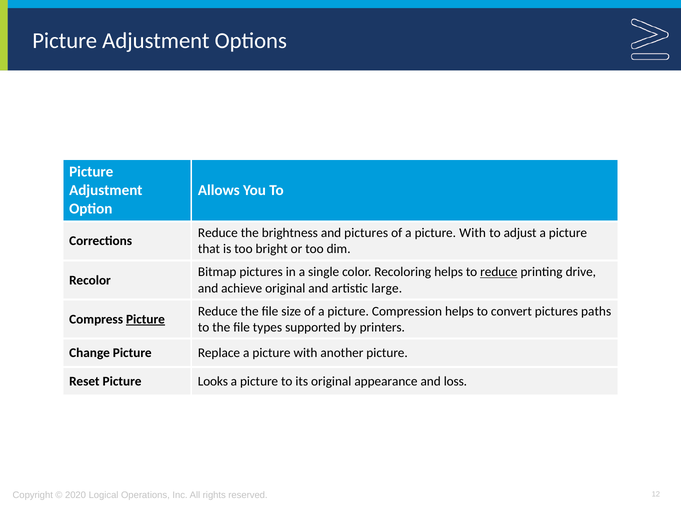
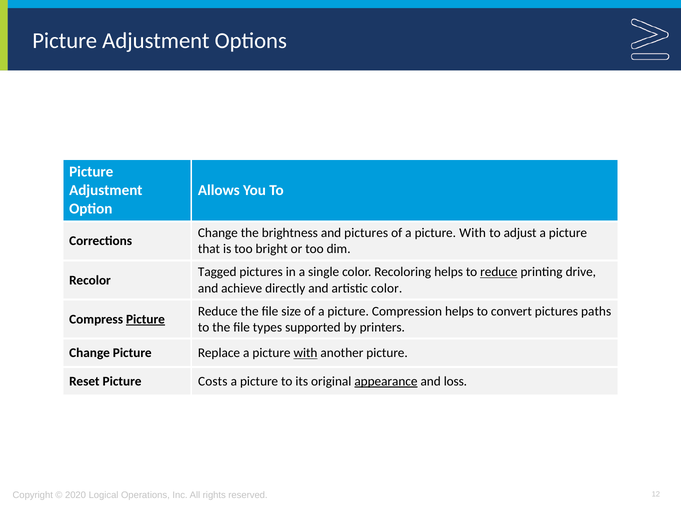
Reduce at (218, 233): Reduce -> Change
Bitmap: Bitmap -> Tagged
achieve original: original -> directly
artistic large: large -> color
with at (305, 353) underline: none -> present
Looks: Looks -> Costs
appearance underline: none -> present
